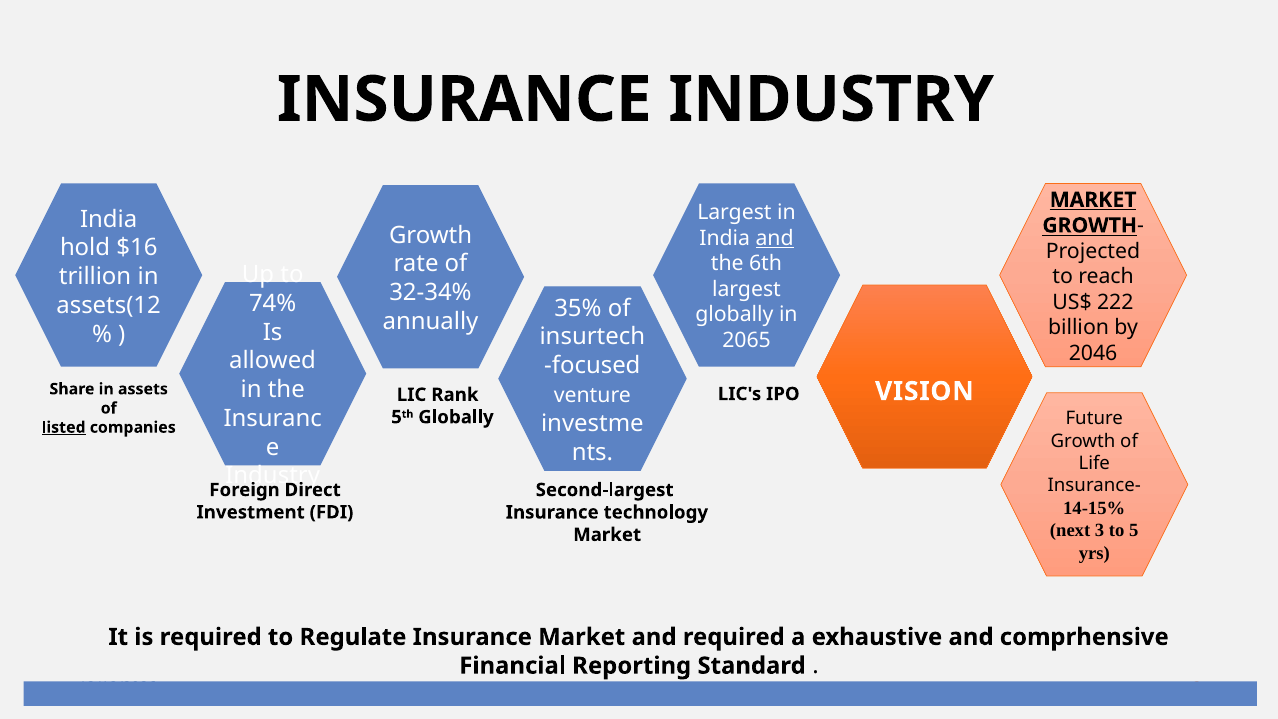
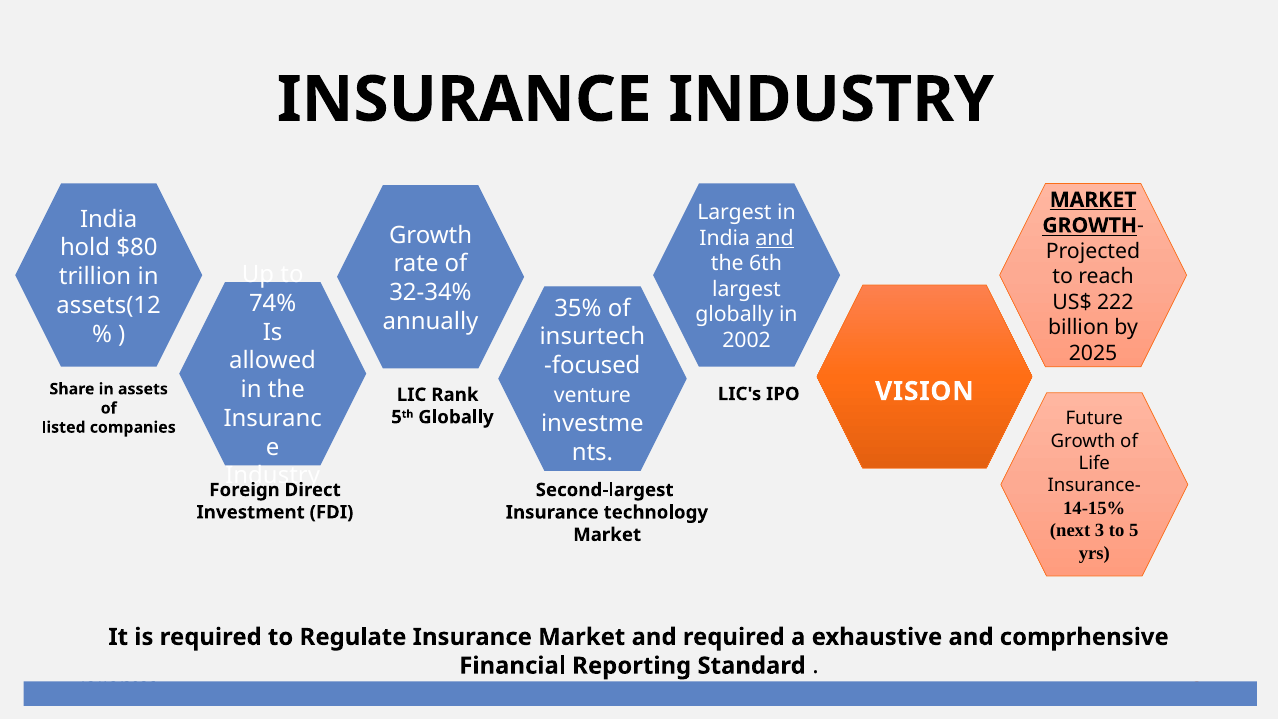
$16: $16 -> $80
2065: 2065 -> 2002
2046: 2046 -> 2025
listed underline: present -> none
